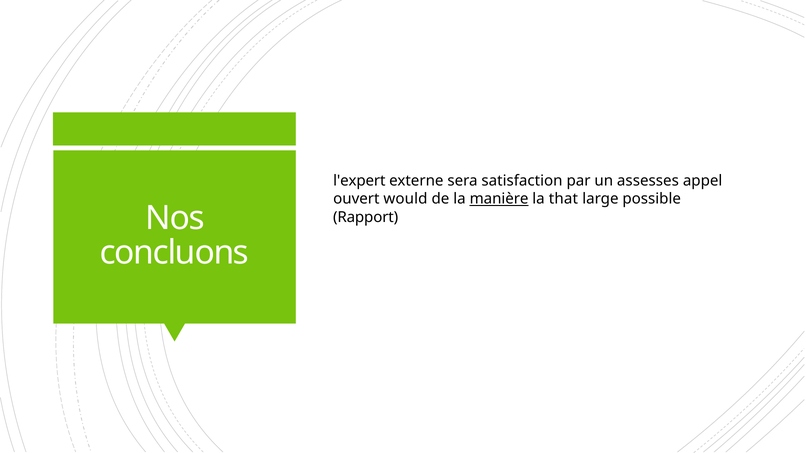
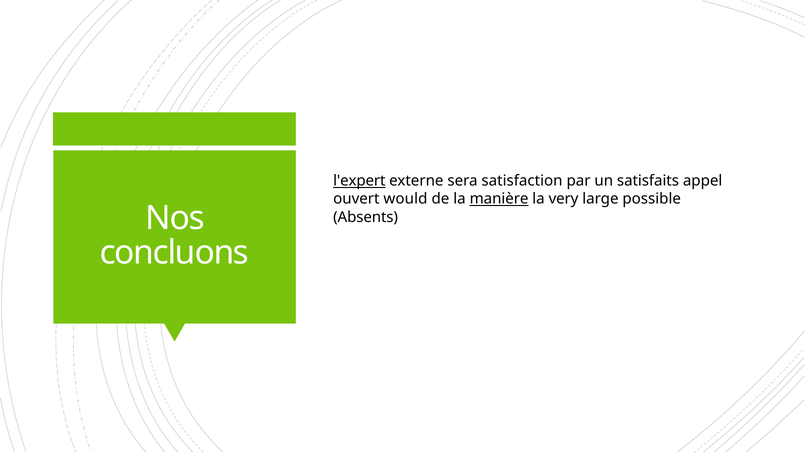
l'expert underline: none -> present
assesses: assesses -> satisfaits
that: that -> very
Rapport: Rapport -> Absents
